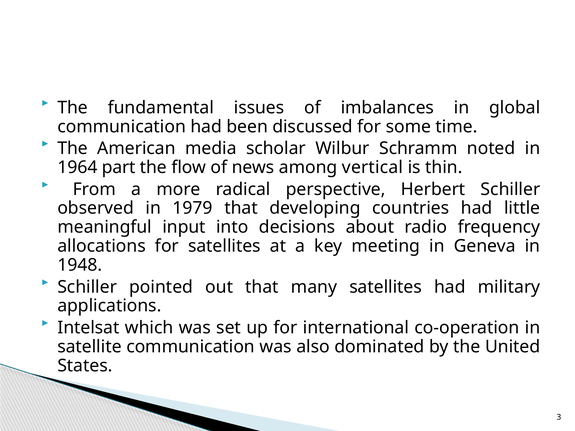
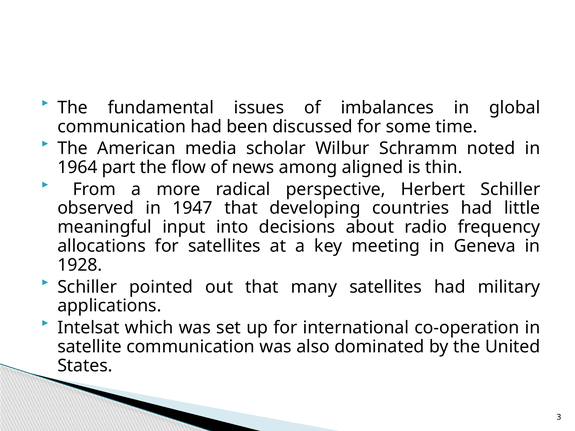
vertical: vertical -> aligned
1979: 1979 -> 1947
1948: 1948 -> 1928
